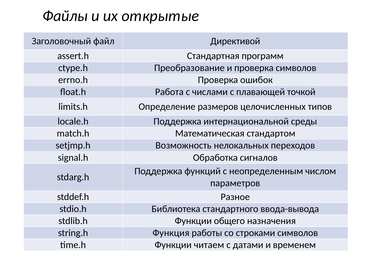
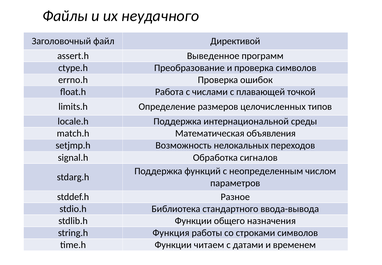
открытые: открытые -> неудачного
Стандартная: Стандартная -> Выведенное
стандартом: стандартом -> объявления
